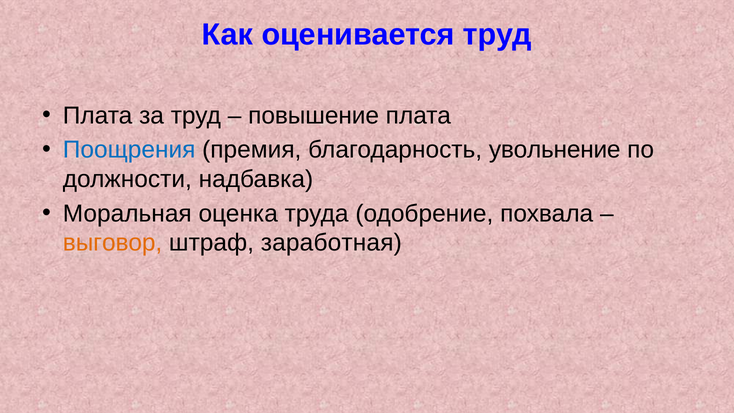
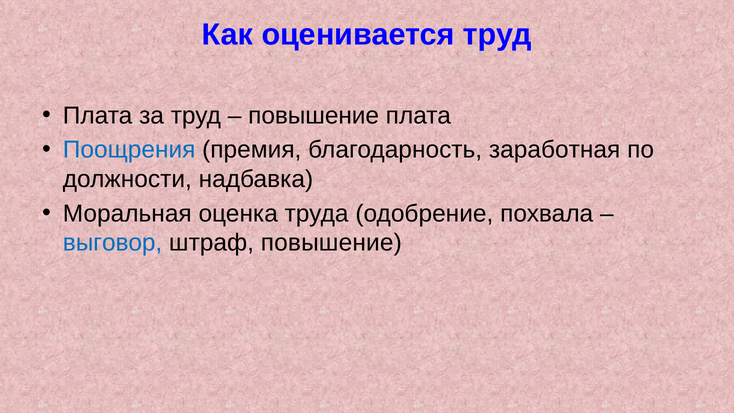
увольнение: увольнение -> заработная
выговор colour: orange -> blue
штраф заработная: заработная -> повышение
